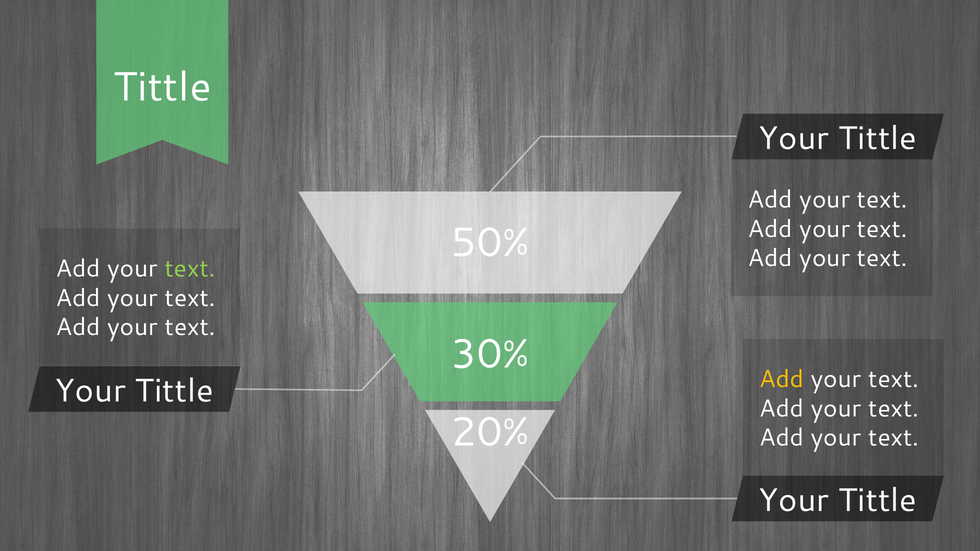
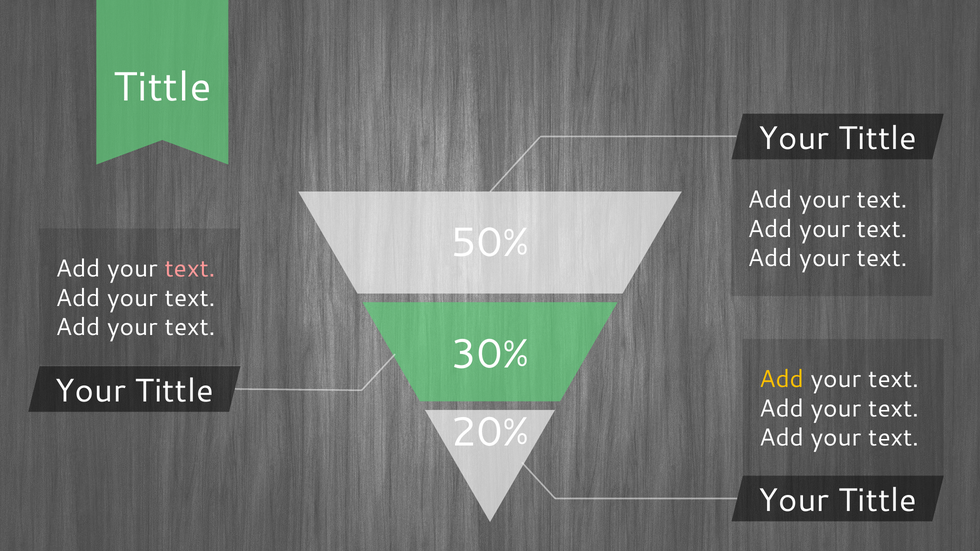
text at (190, 269) colour: light green -> pink
